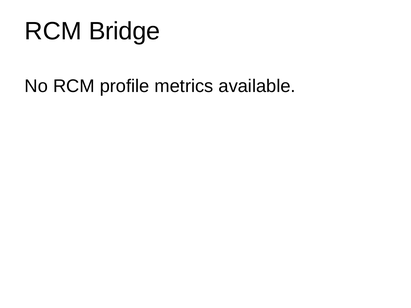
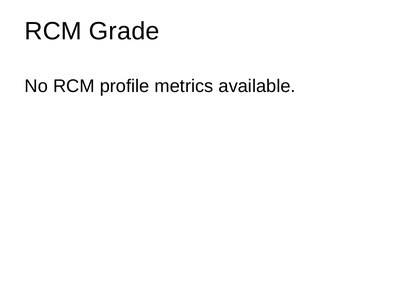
Bridge: Bridge -> Grade
